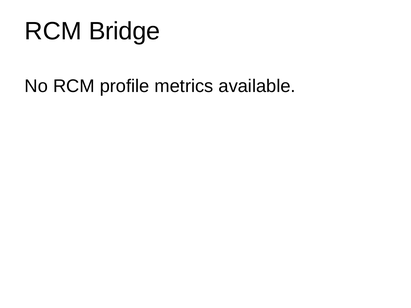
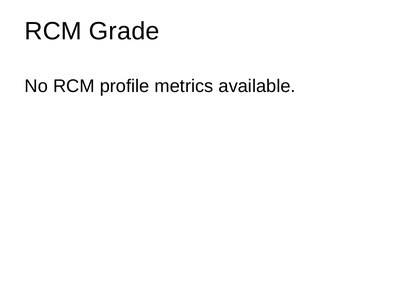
Bridge: Bridge -> Grade
